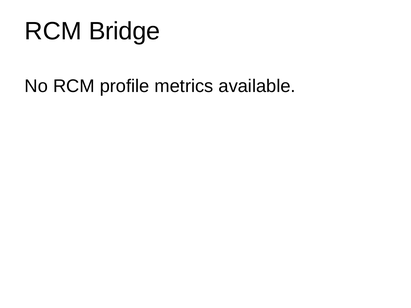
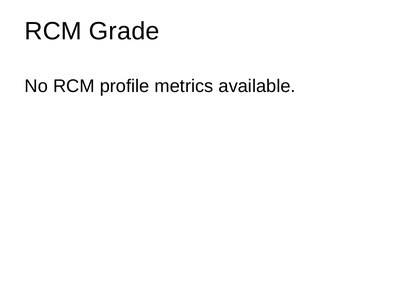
Bridge: Bridge -> Grade
